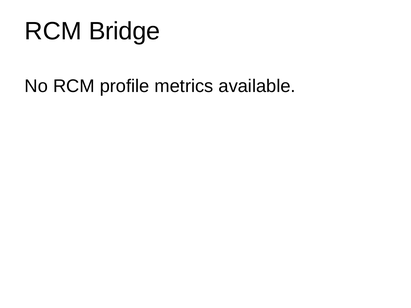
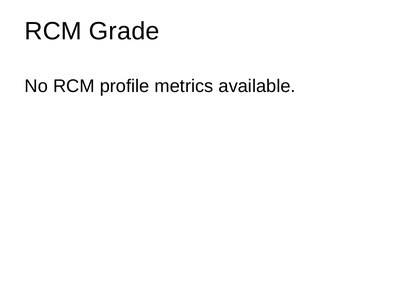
Bridge: Bridge -> Grade
